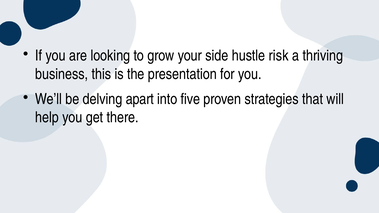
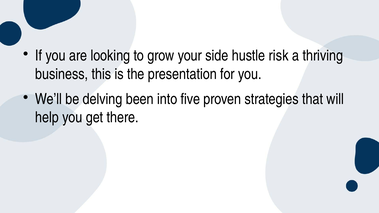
apart: apart -> been
